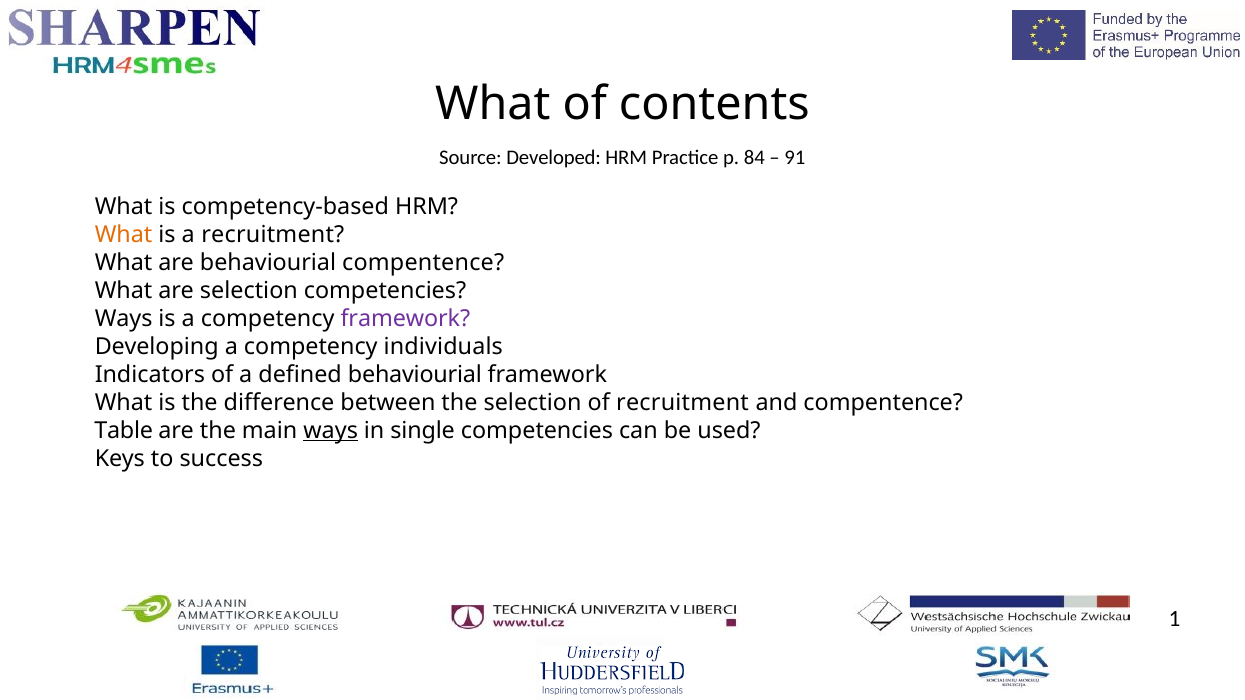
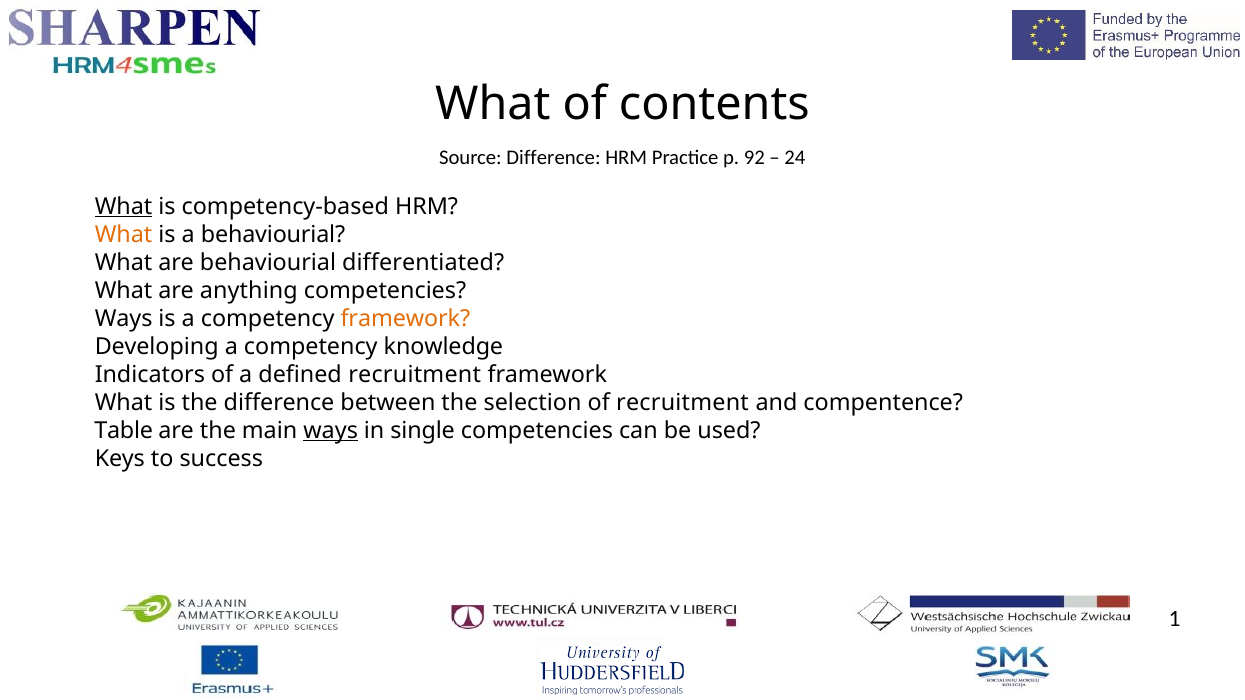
Source Developed: Developed -> Difference
84: 84 -> 92
91: 91 -> 24
What at (124, 207) underline: none -> present
a recruitment: recruitment -> behaviourial
behaviourial compentence: compentence -> differentiated
are selection: selection -> anything
framework at (405, 319) colour: purple -> orange
individuals: individuals -> knowledge
defined behaviourial: behaviourial -> recruitment
